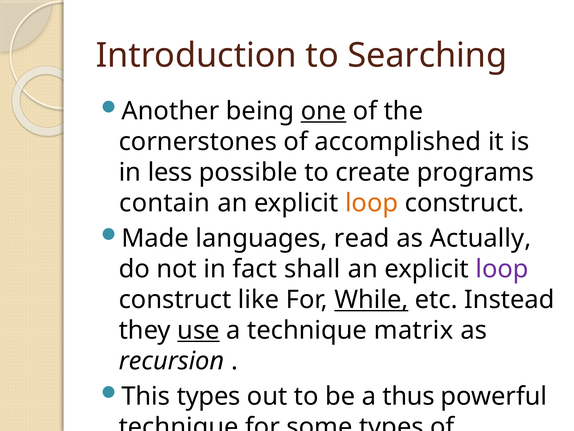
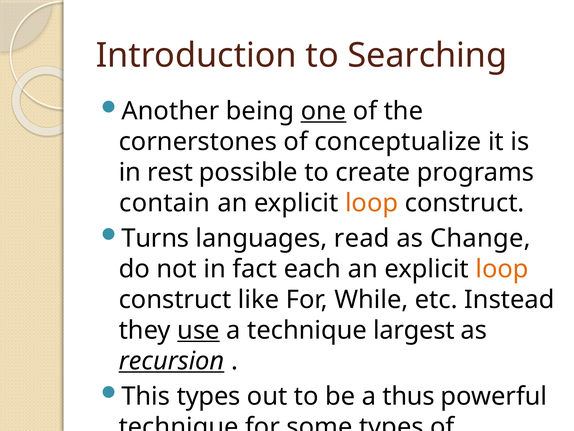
accomplished: accomplished -> conceptualize
less: less -> rest
Made: Made -> Turns
Actually: Actually -> Change
shall: shall -> each
loop at (502, 269) colour: purple -> orange
While underline: present -> none
matrix: matrix -> largest
recursion underline: none -> present
